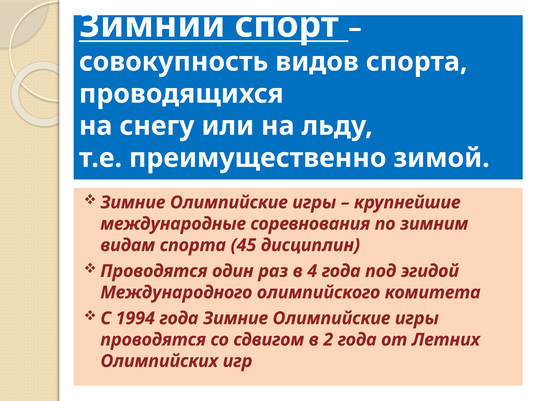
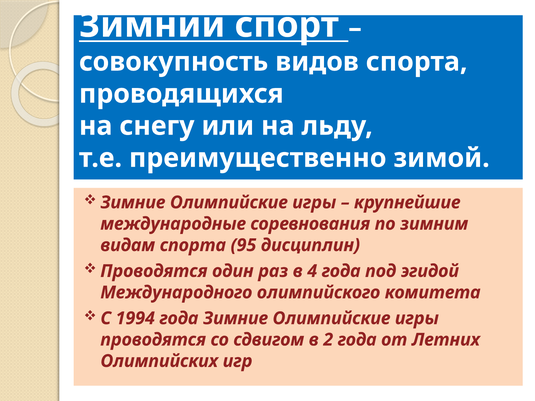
45: 45 -> 95
